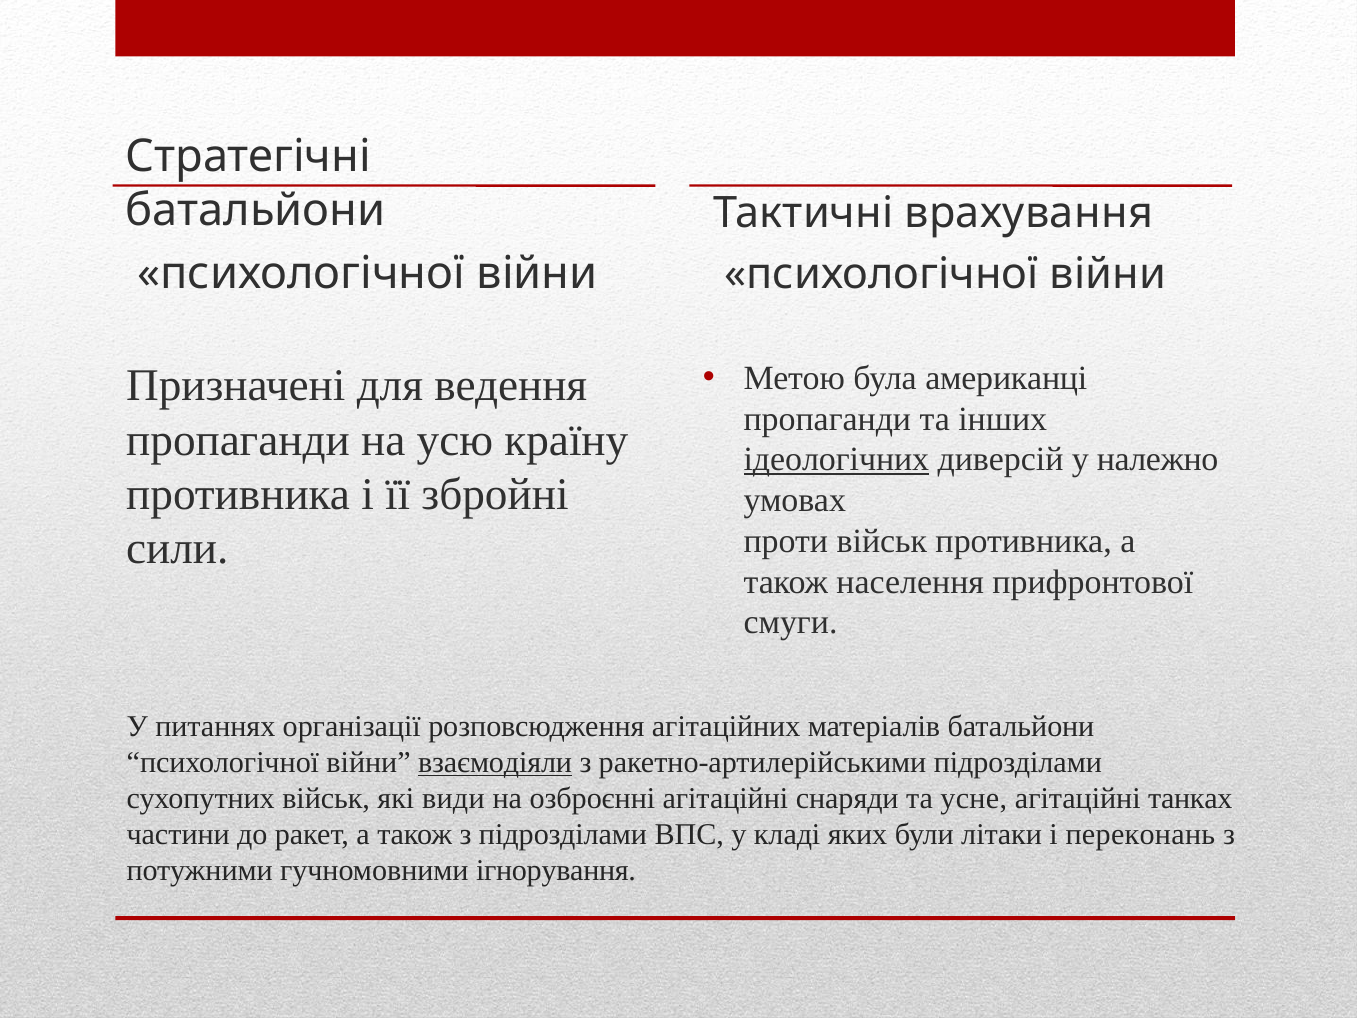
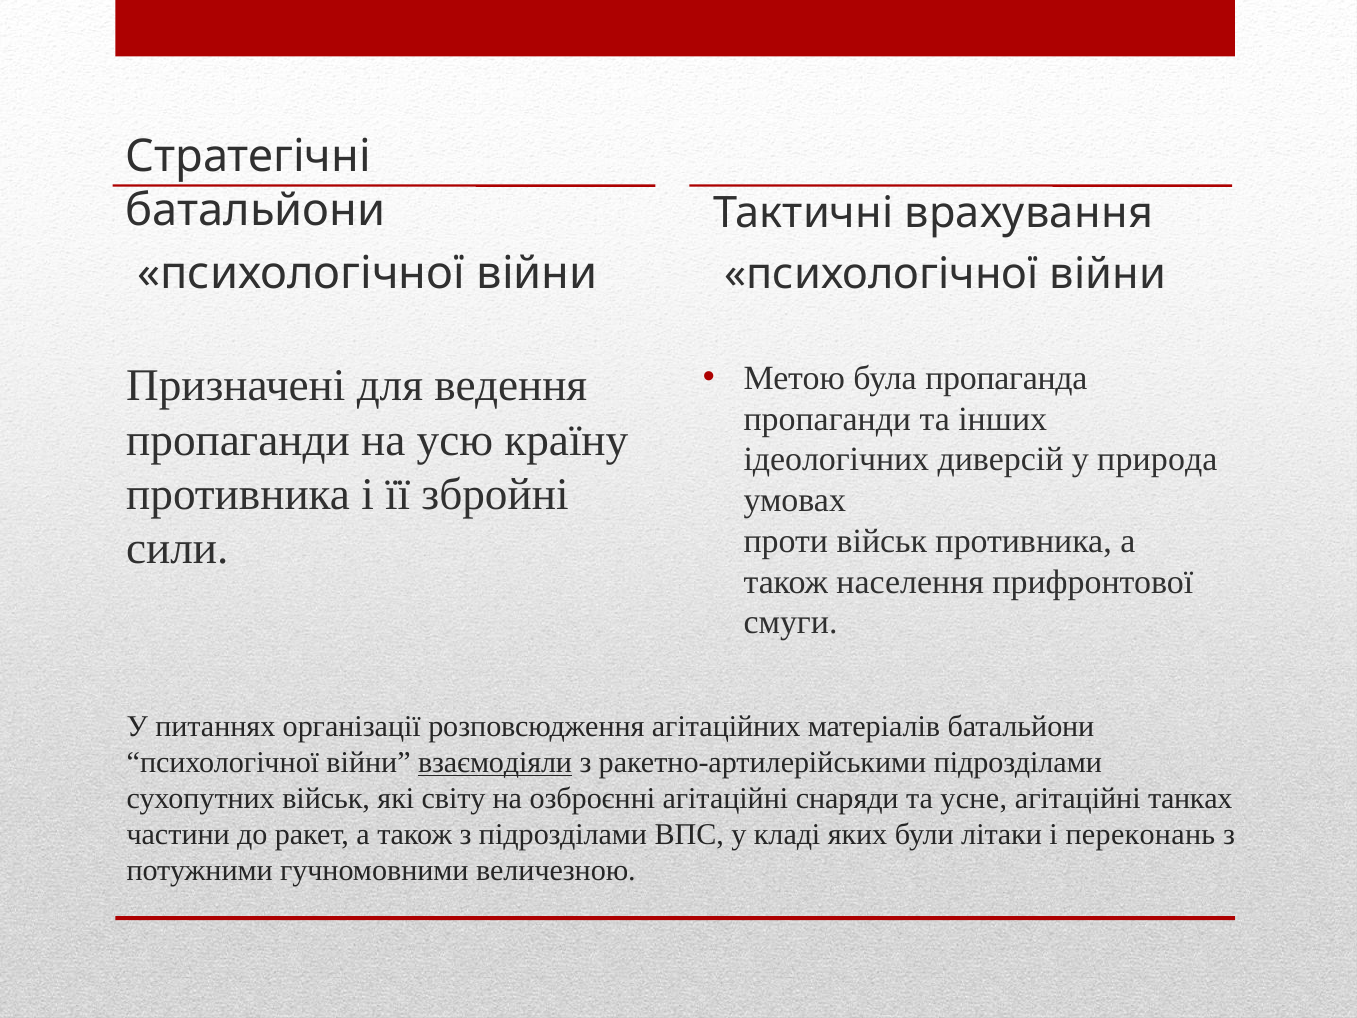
американці: американці -> пропаганда
ідеологічних underline: present -> none
належно: належно -> природа
види: види -> світу
ігнорування: ігнорування -> величезною
